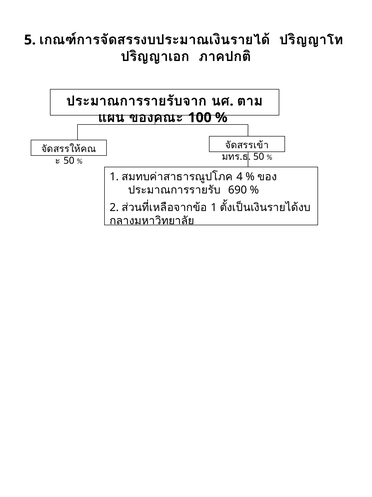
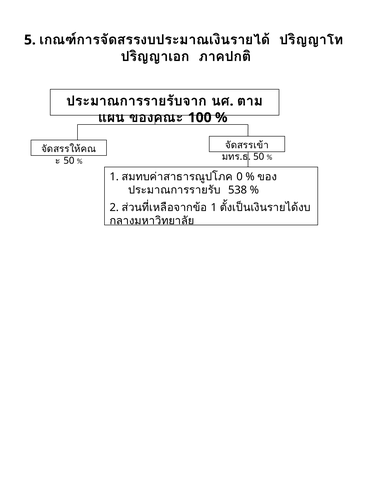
4: 4 -> 0
690: 690 -> 538
